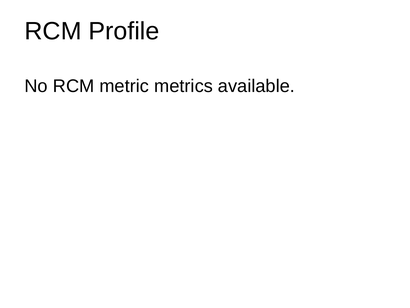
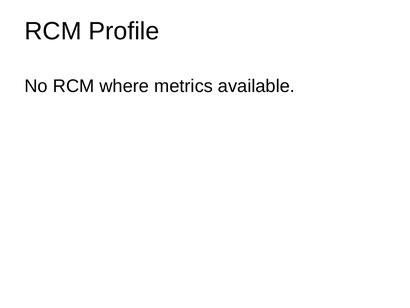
metric: metric -> where
